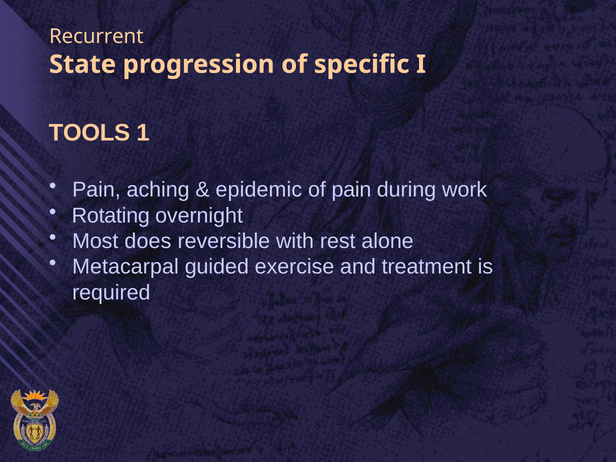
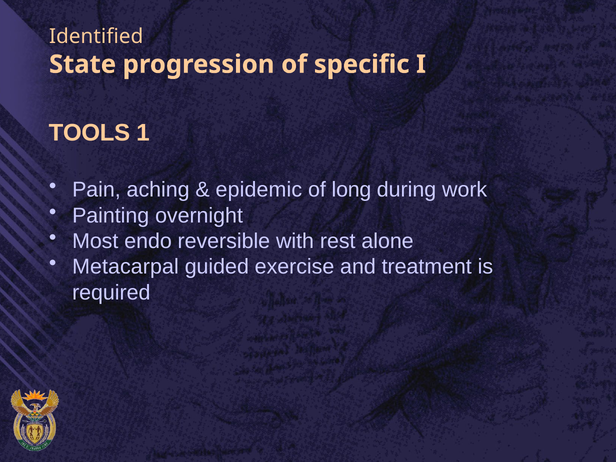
Recurrent: Recurrent -> Identified
of pain: pain -> long
Rotating: Rotating -> Painting
does: does -> endo
